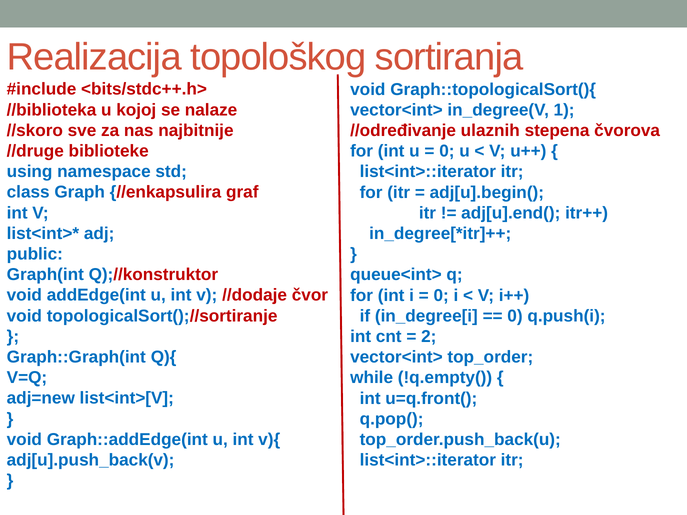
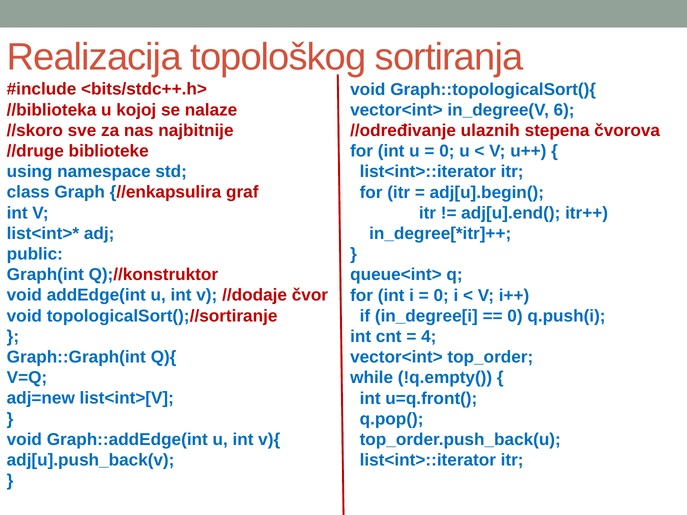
1: 1 -> 6
2: 2 -> 4
